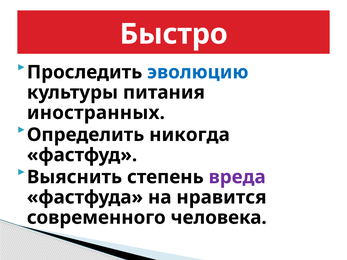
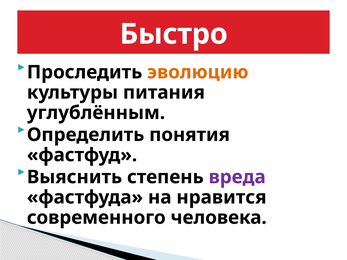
эволюцию colour: blue -> orange
иностранных: иностранных -> углублённым
никогда: никогда -> понятия
